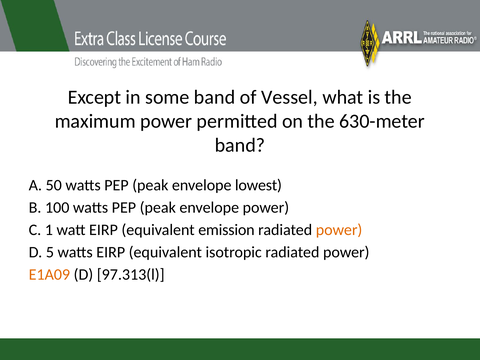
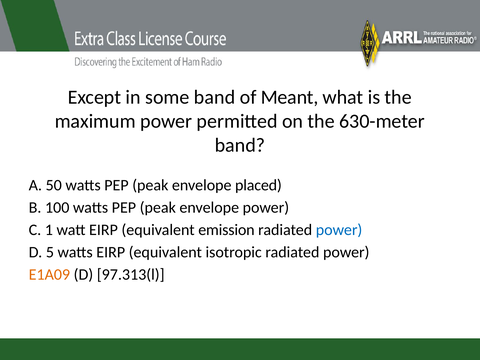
Vessel: Vessel -> Meant
lowest: lowest -> placed
power at (339, 230) colour: orange -> blue
